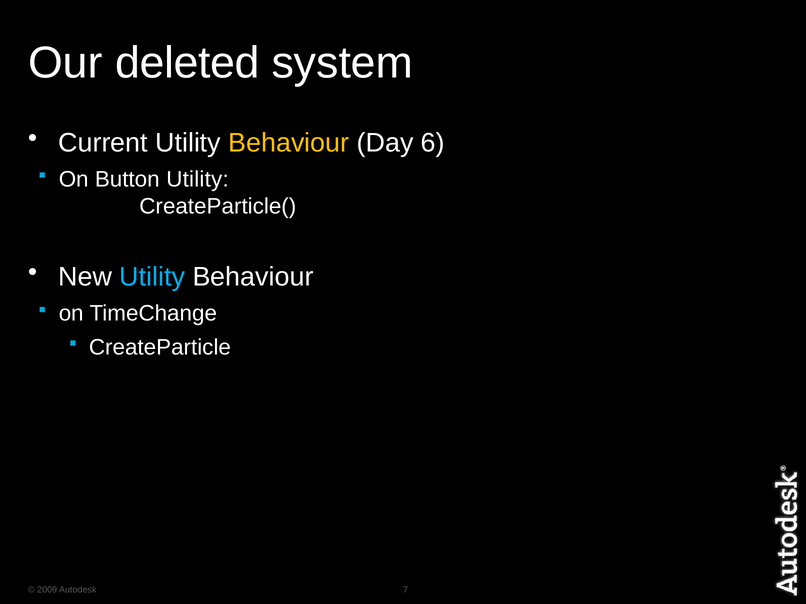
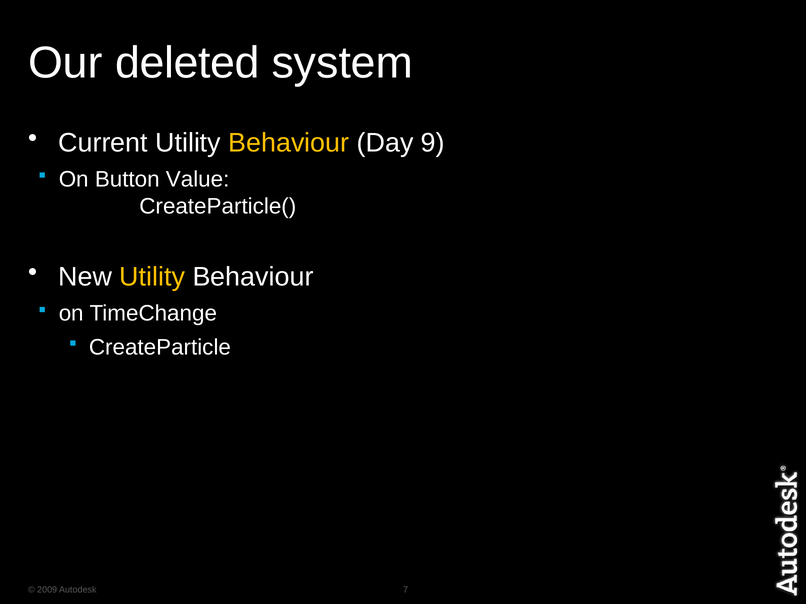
6: 6 -> 9
Button Utility: Utility -> Value
Utility at (152, 277) colour: light blue -> yellow
